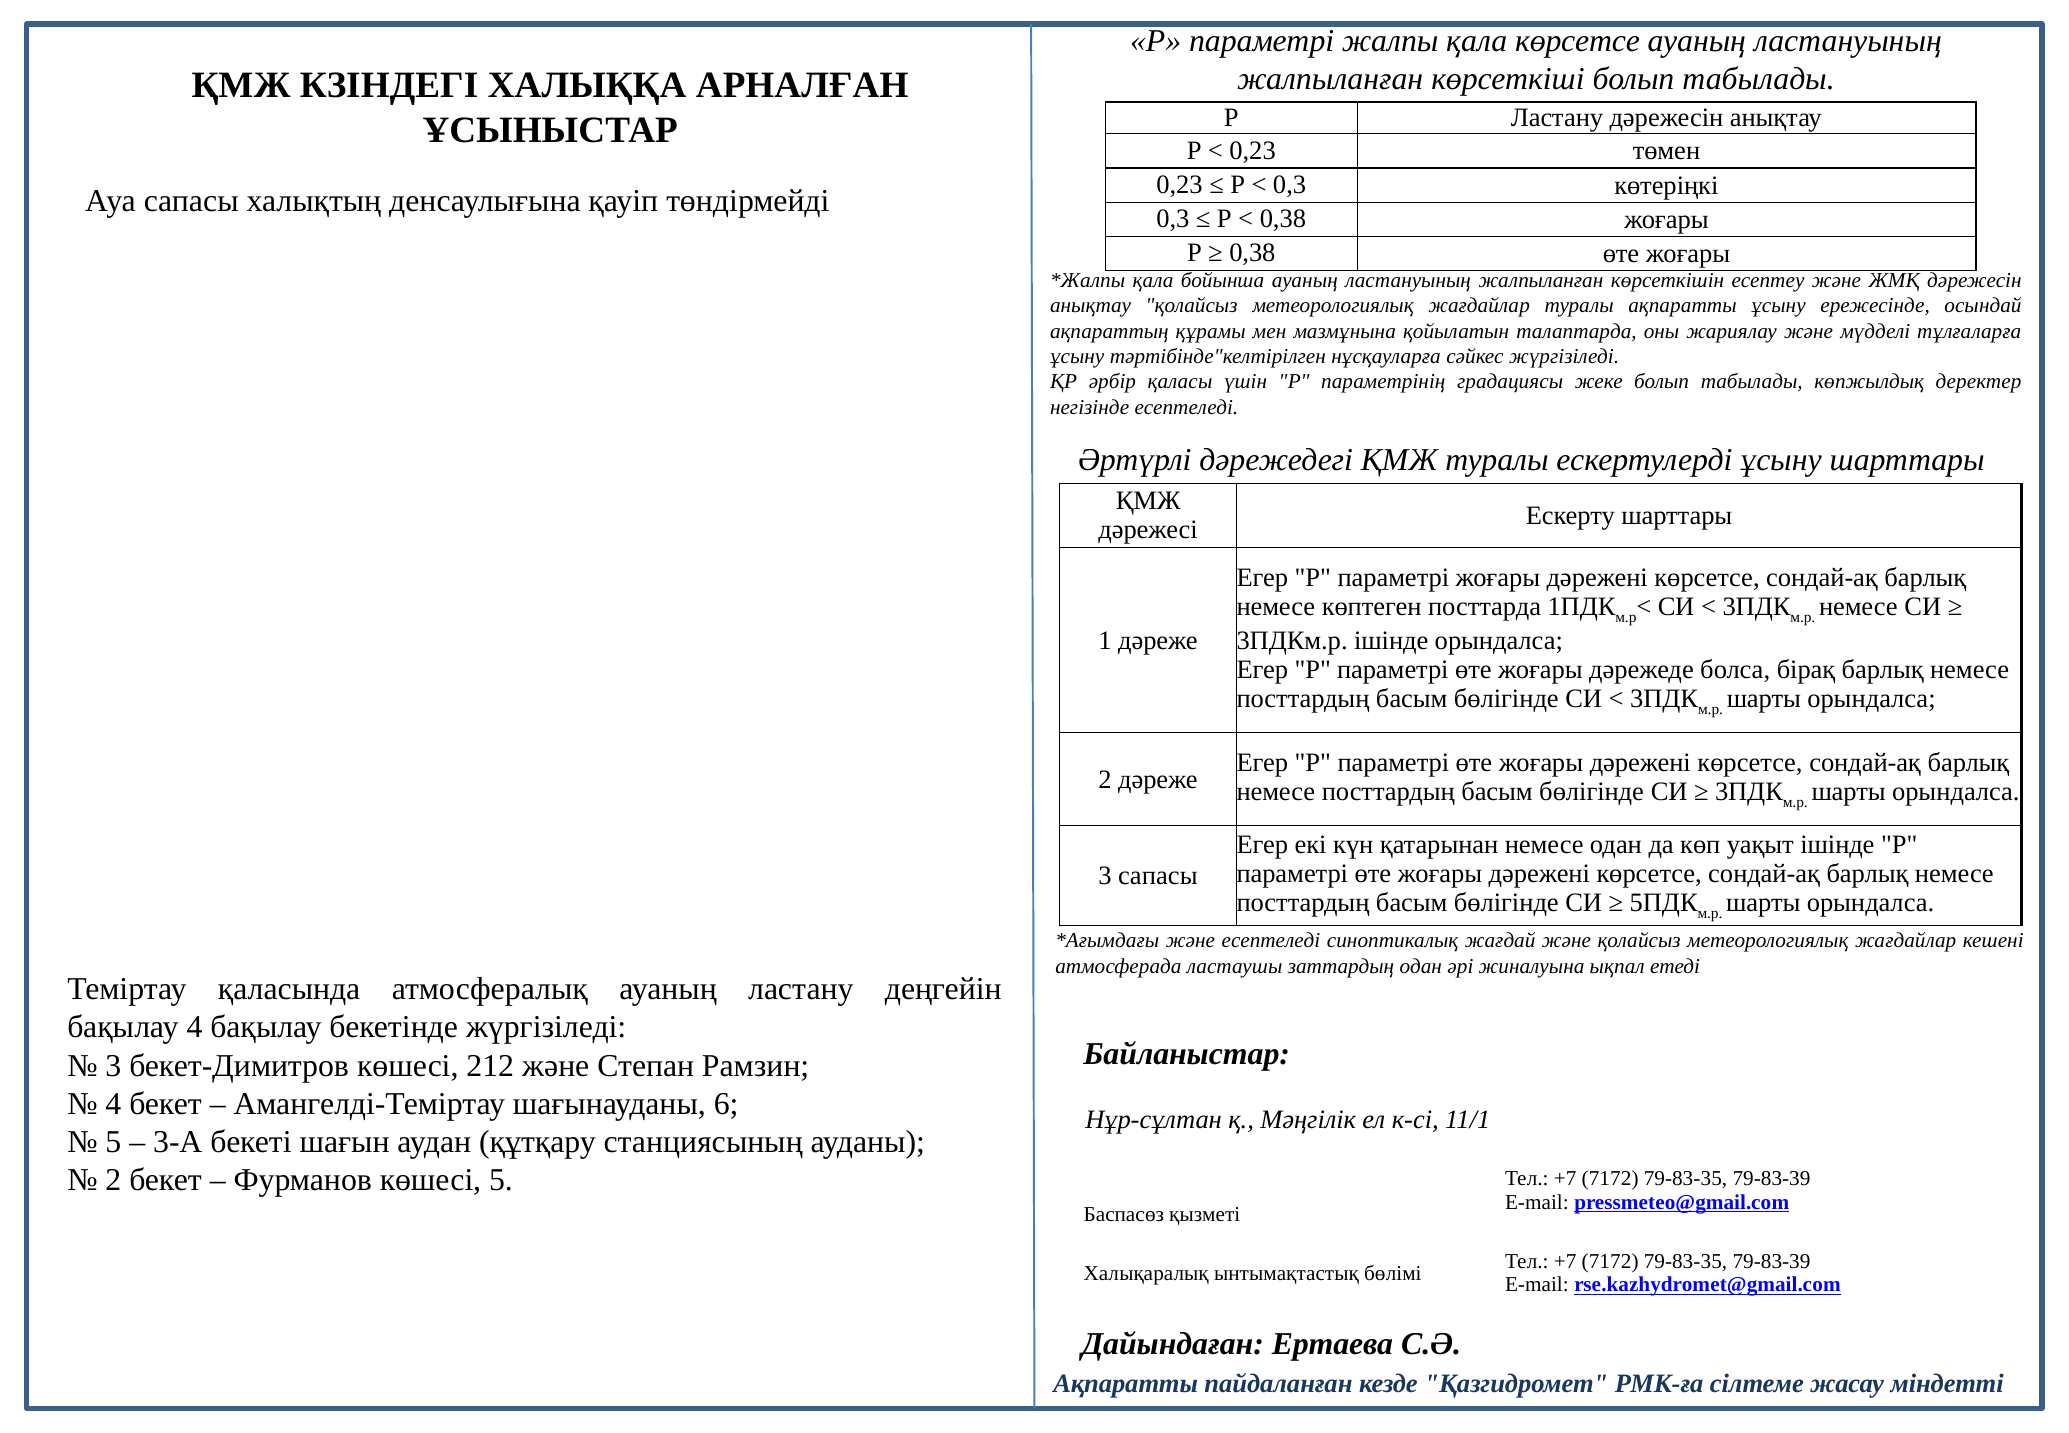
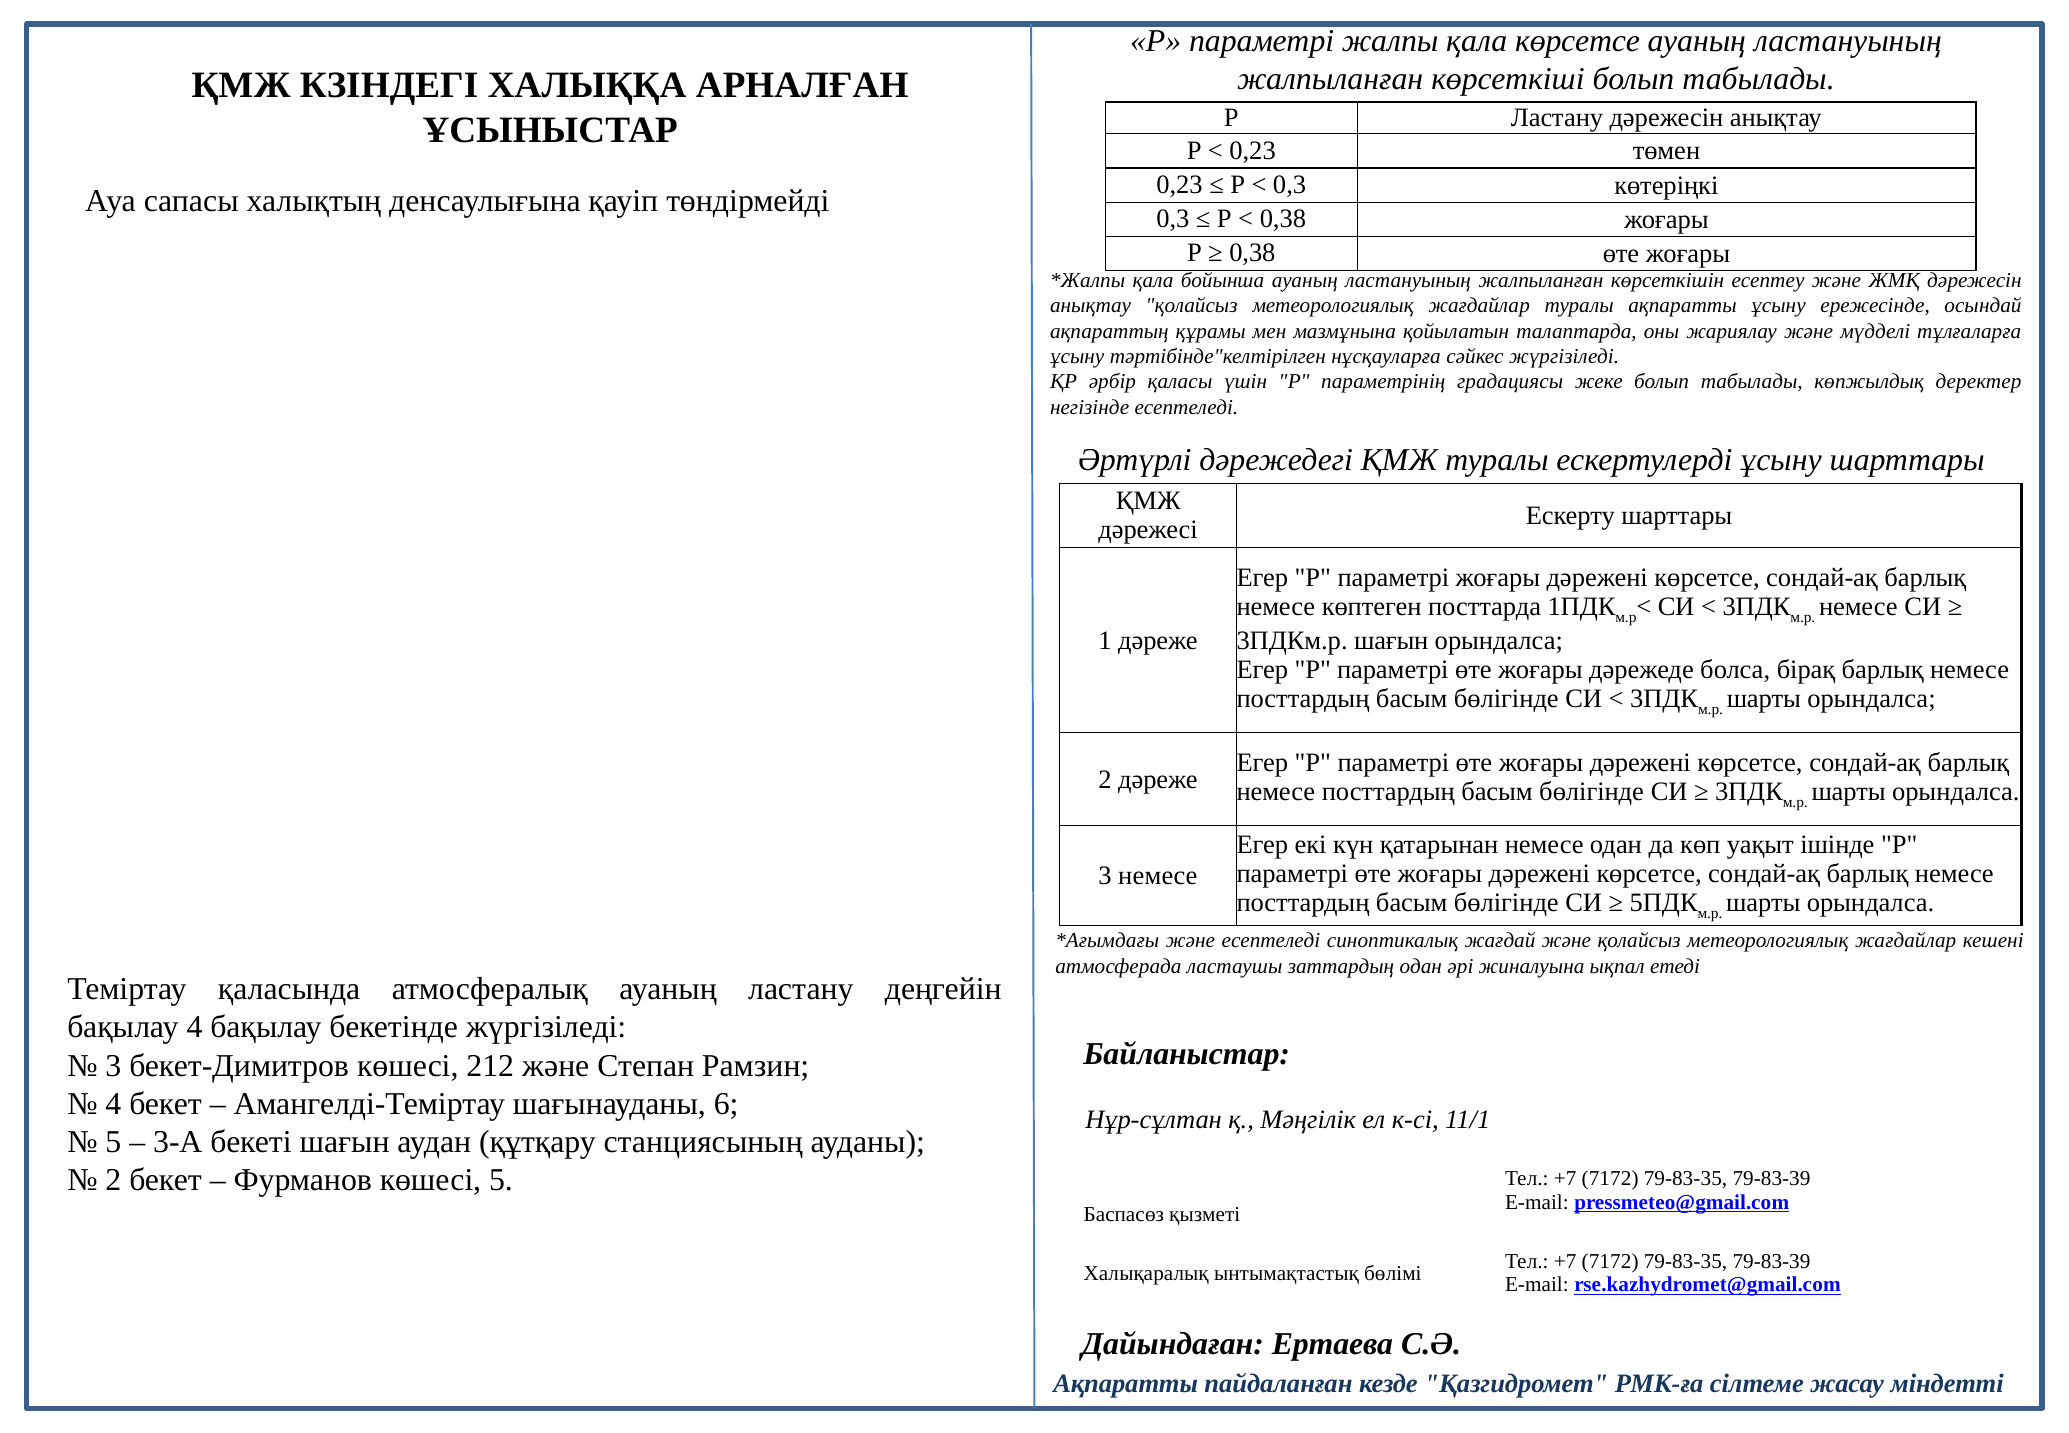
3ПДКм.р ішінде: ішінде -> шағын
3 сапасы: сапасы -> немесе
